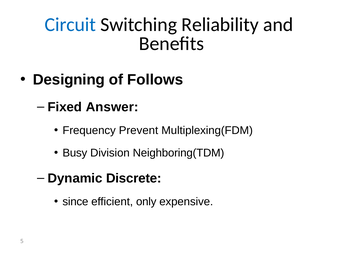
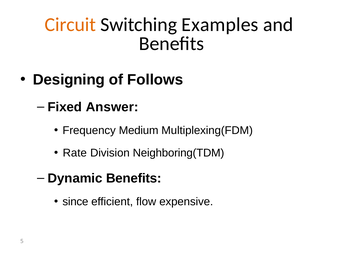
Circuit colour: blue -> orange
Reliability: Reliability -> Examples
Prevent: Prevent -> Medium
Busy: Busy -> Rate
Dynamic Discrete: Discrete -> Benefits
only: only -> flow
